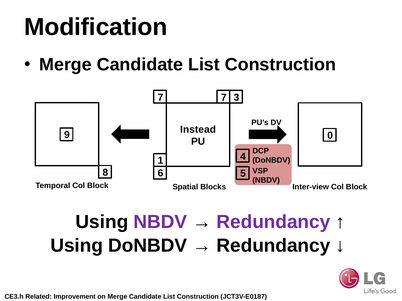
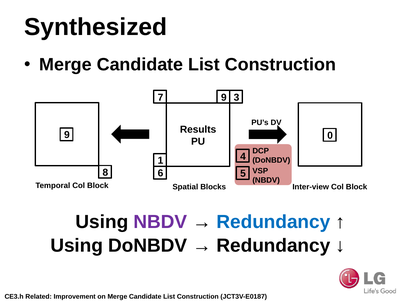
Modification: Modification -> Synthesized
7 7: 7 -> 9
Instead: Instead -> Results
Redundancy at (273, 222) colour: purple -> blue
